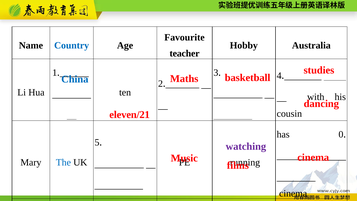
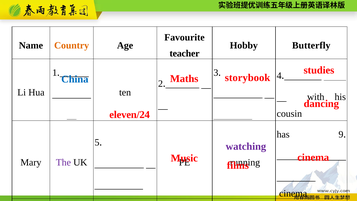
Country colour: blue -> orange
Hobby Australia: Australia -> Butterfly
basketball: basketball -> storybook
eleven/21: eleven/21 -> eleven/24
has 0: 0 -> 9
The at (63, 162) colour: blue -> purple
